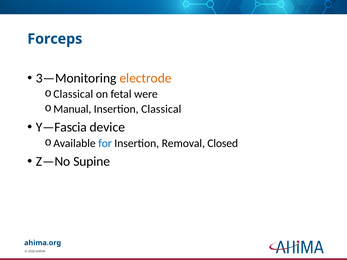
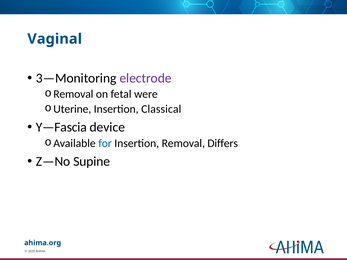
Forceps: Forceps -> Vaginal
electrode colour: orange -> purple
Classical at (73, 94): Classical -> Removal
Manual: Manual -> Uterine
Closed: Closed -> Differs
